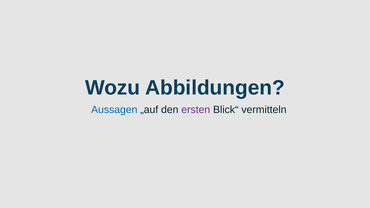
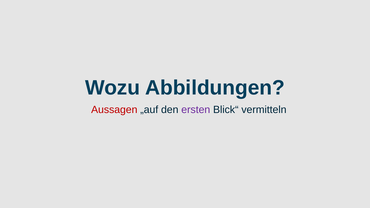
Aussagen colour: blue -> red
